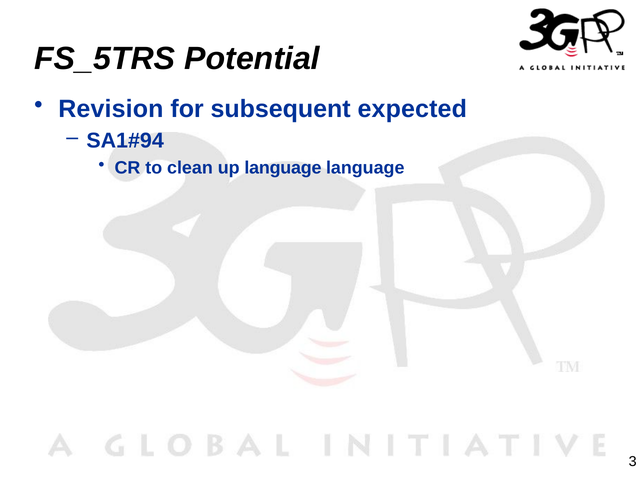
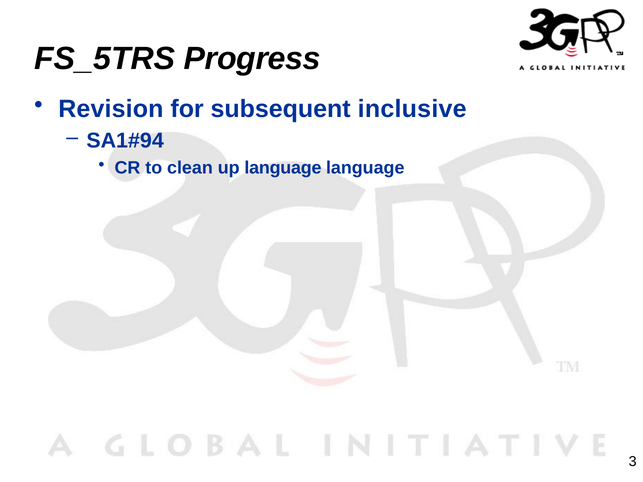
Potential: Potential -> Progress
expected: expected -> inclusive
